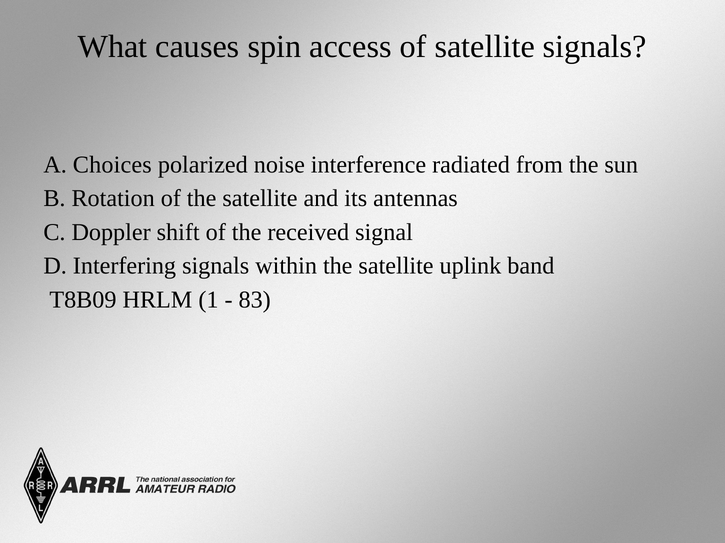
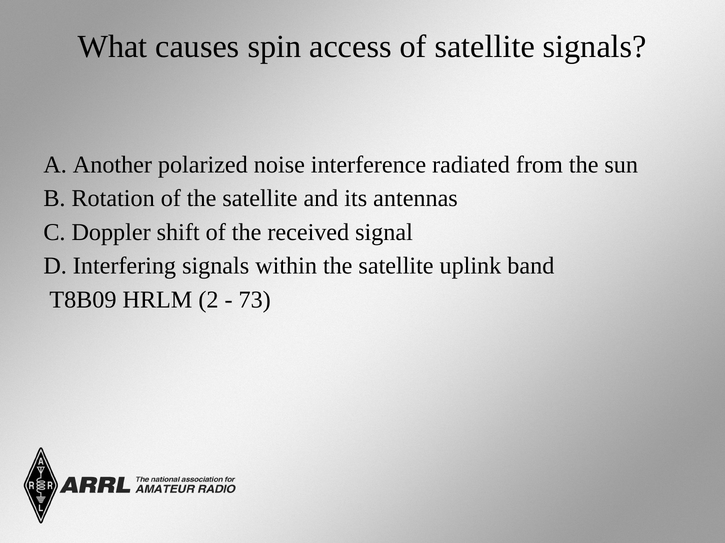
Choices: Choices -> Another
1: 1 -> 2
83: 83 -> 73
